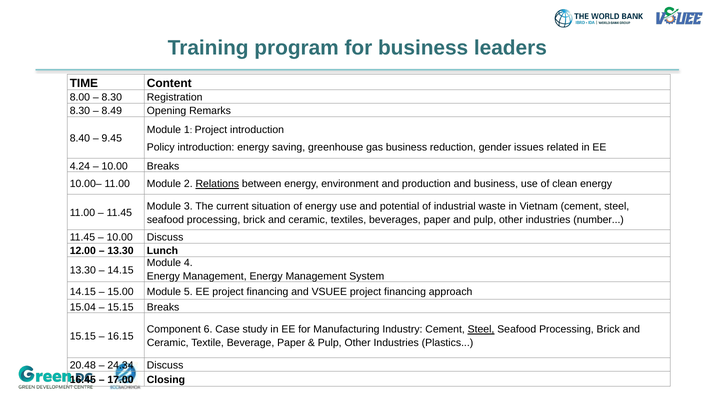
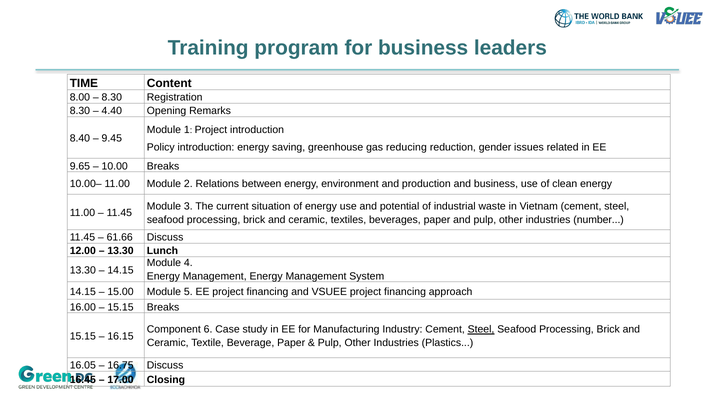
8.49: 8.49 -> 4.40
gas business: business -> reducing
4.24: 4.24 -> 9.65
Relations underline: present -> none
10.00 at (120, 238): 10.00 -> 61.66
15.04: 15.04 -> 16.00
20.48: 20.48 -> 16.05
24.34: 24.34 -> 16.75
